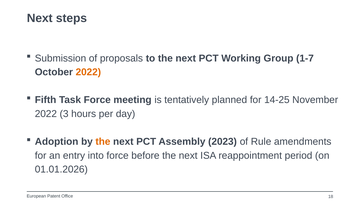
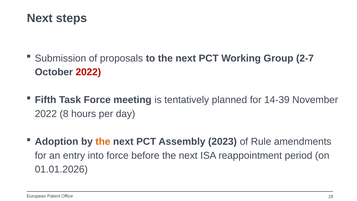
1-7: 1-7 -> 2-7
2022 at (88, 72) colour: orange -> red
14-25: 14-25 -> 14-39
3: 3 -> 8
